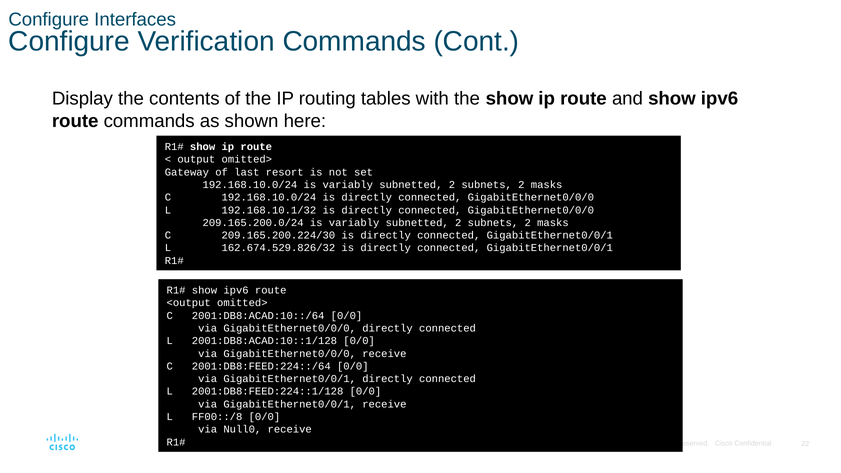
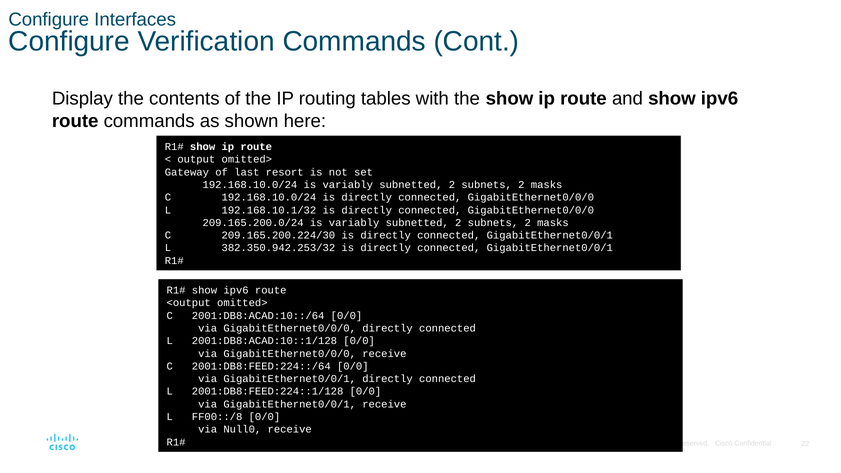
162.674.529.826/32: 162.674.529.826/32 -> 382.350.942.253/32
